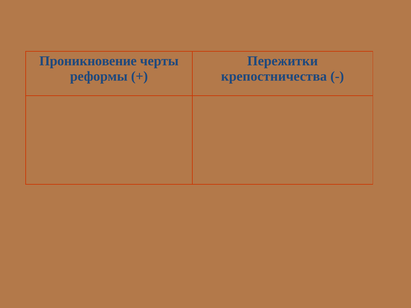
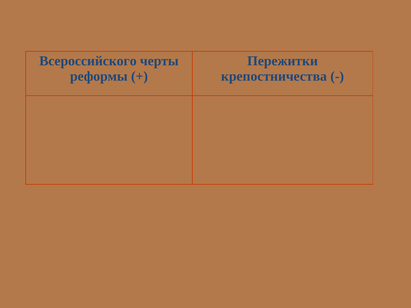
Проникновение: Проникновение -> Всероссийского
